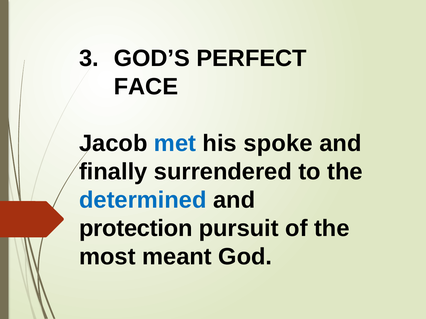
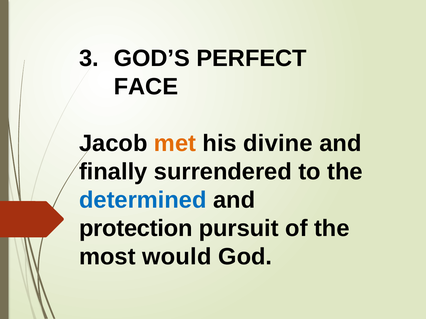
met colour: blue -> orange
spoke: spoke -> divine
meant: meant -> would
